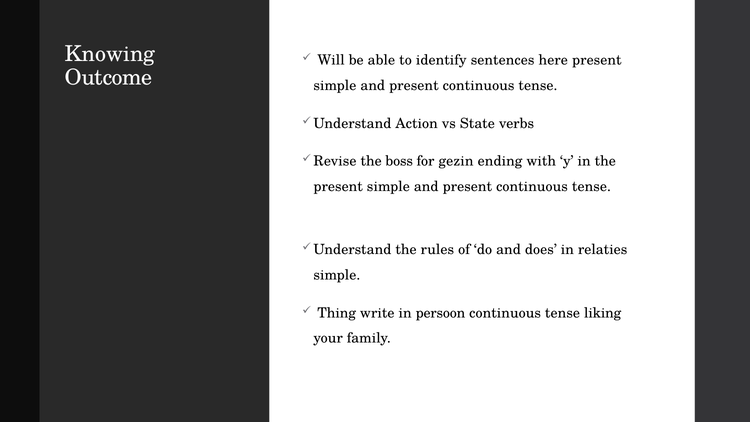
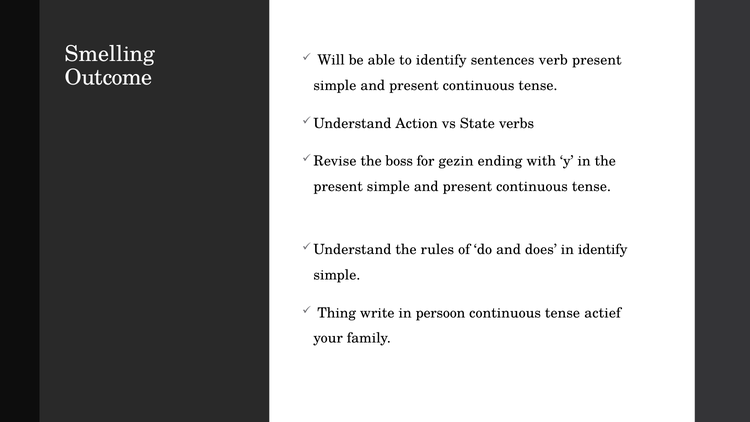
Knowing: Knowing -> Smelling
here: here -> verb
in relaties: relaties -> identify
liking: liking -> actief
